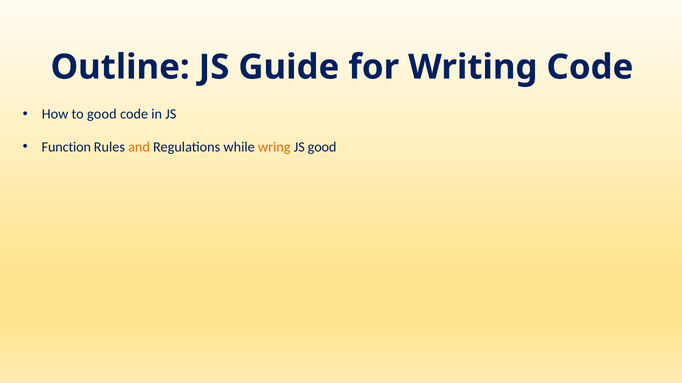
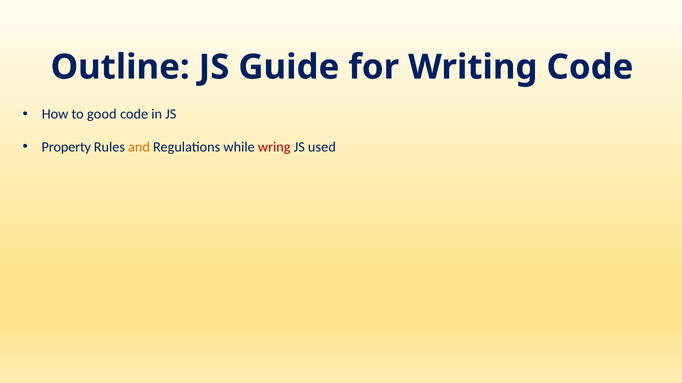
Function: Function -> Property
wring colour: orange -> red
JS good: good -> used
